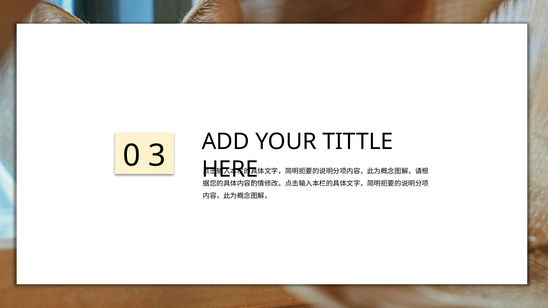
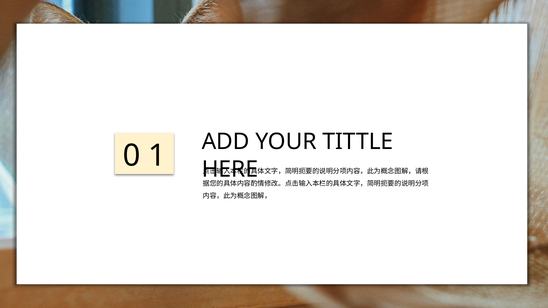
3: 3 -> 1
